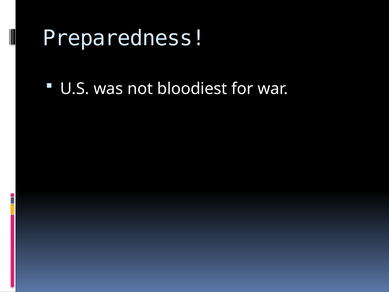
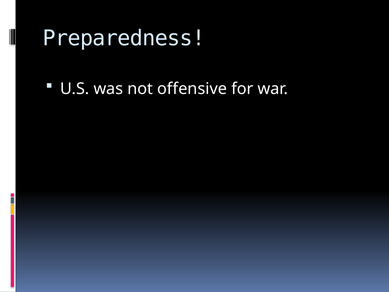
bloodiest: bloodiest -> offensive
